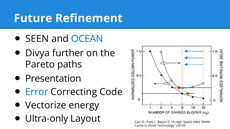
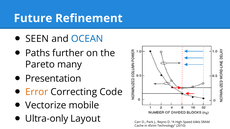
Divya: Divya -> Paths
paths: paths -> many
Error colour: blue -> orange
energy: energy -> mobile
